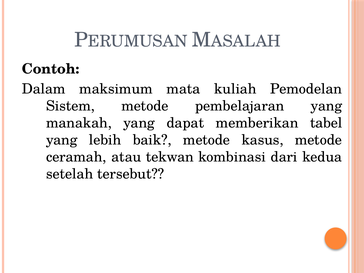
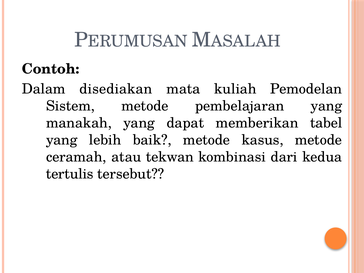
maksimum: maksimum -> disediakan
setelah: setelah -> tertulis
